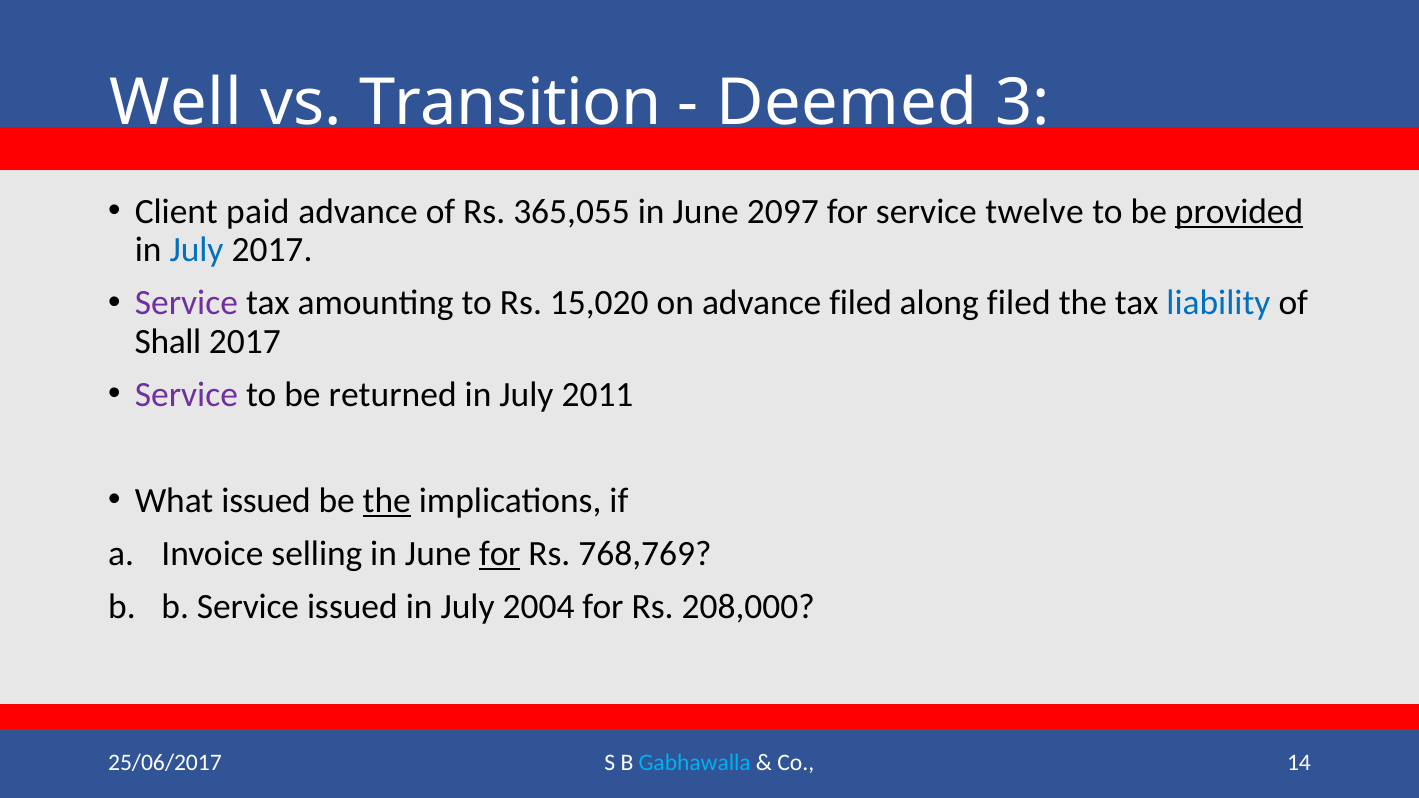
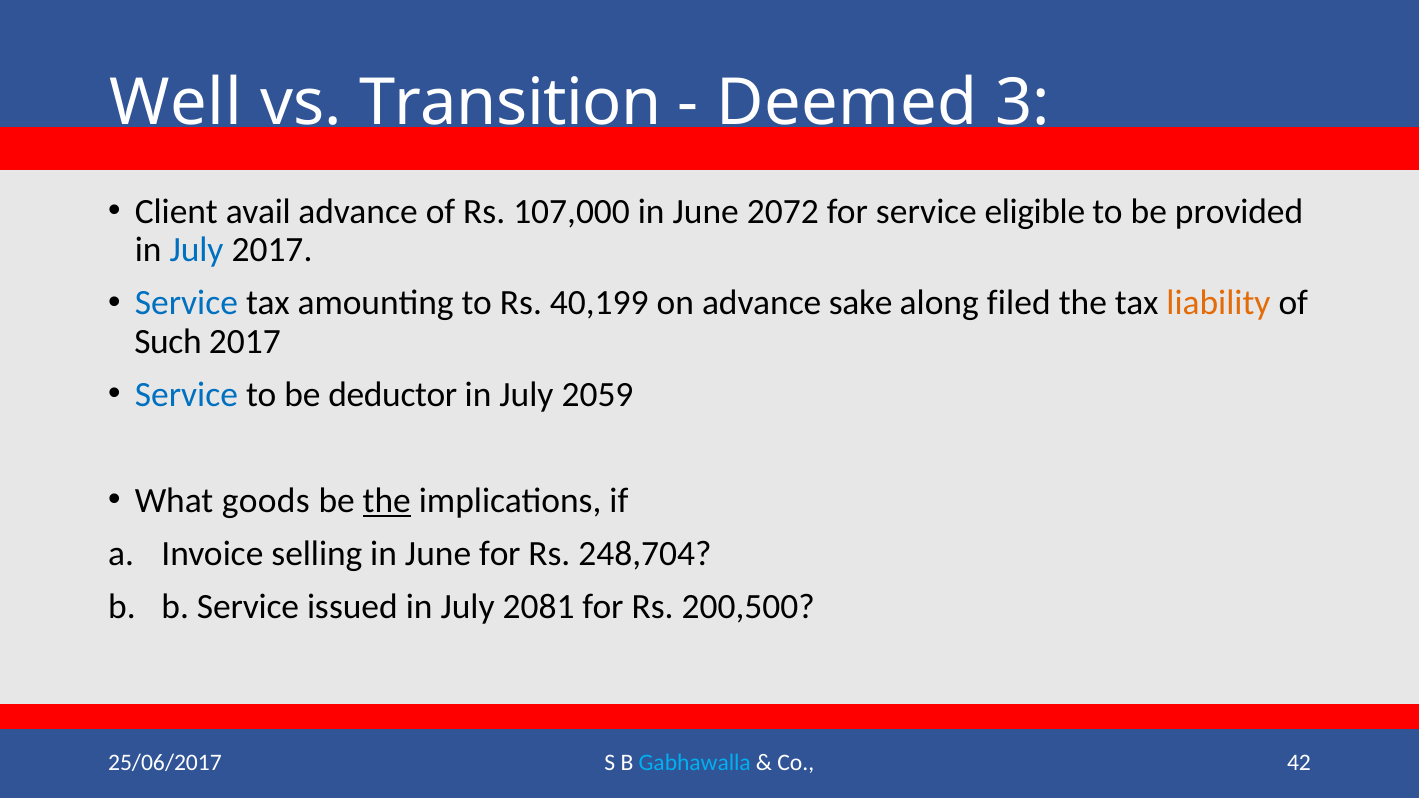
paid: paid -> avail
365,055: 365,055 -> 107,000
2097: 2097 -> 2072
twelve: twelve -> eligible
provided underline: present -> none
Service at (186, 303) colour: purple -> blue
15,020: 15,020 -> 40,199
advance filed: filed -> sake
liability colour: blue -> orange
Shall: Shall -> Such
Service at (186, 394) colour: purple -> blue
returned: returned -> deductor
2011: 2011 -> 2059
What issued: issued -> goods
for at (500, 554) underline: present -> none
768,769: 768,769 -> 248,704
2004: 2004 -> 2081
208,000: 208,000 -> 200,500
14: 14 -> 42
